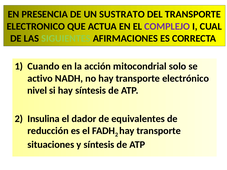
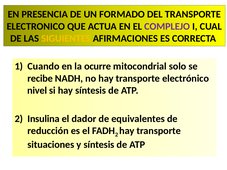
SUSTRATO: SUSTRATO -> FORMADO
SIGUIENTES colour: light green -> yellow
acción: acción -> ocurre
activo: activo -> recibe
